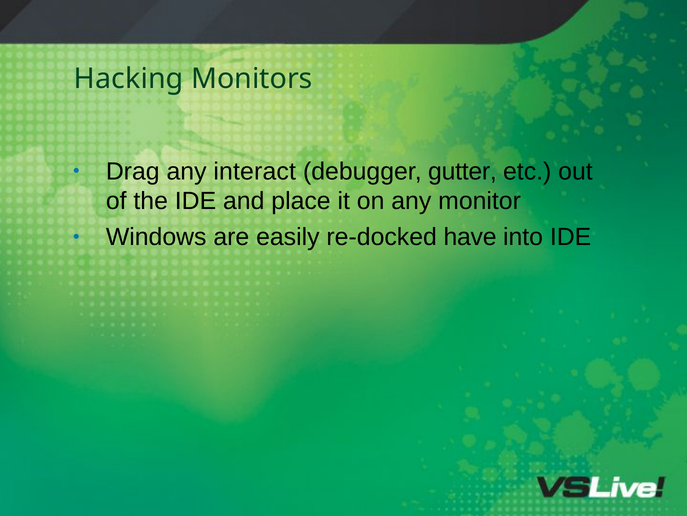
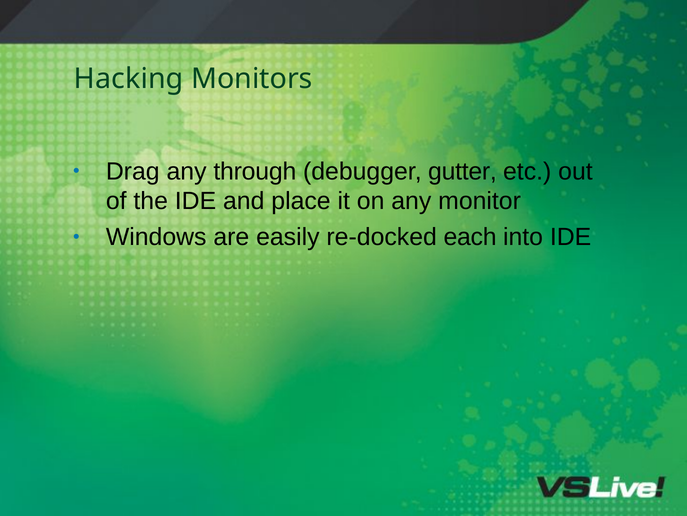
interact: interact -> through
have: have -> each
